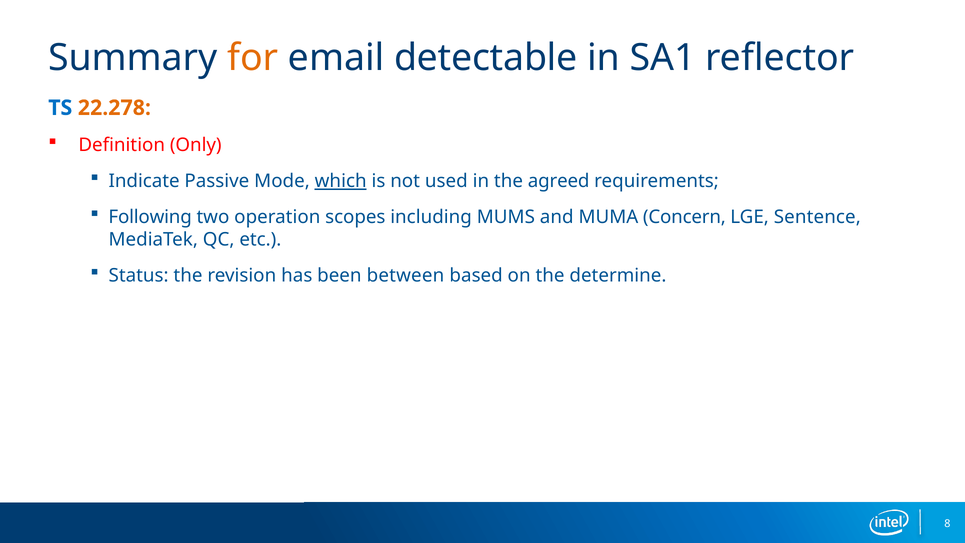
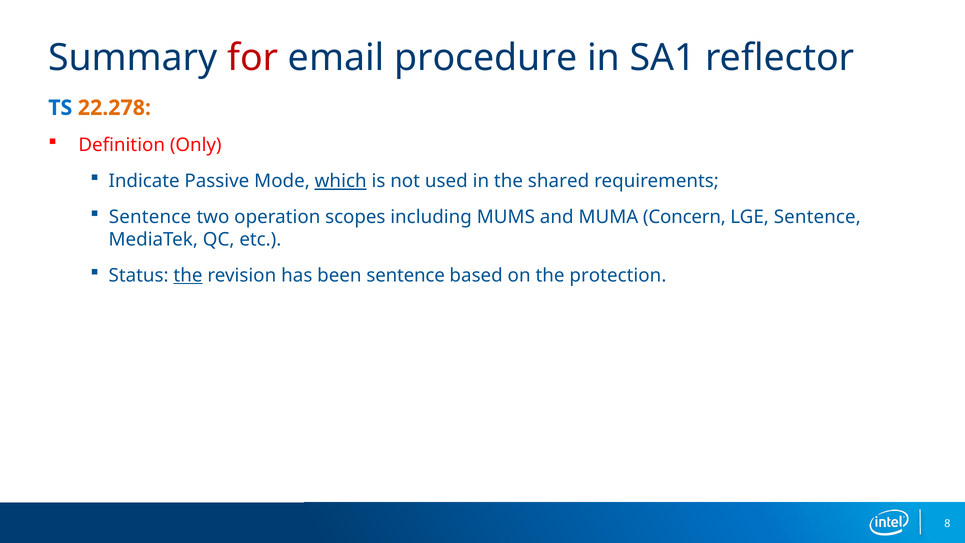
for colour: orange -> red
detectable: detectable -> procedure
agreed: agreed -> shared
Following at (150, 217): Following -> Sentence
the at (188, 276) underline: none -> present
been between: between -> sentence
determine: determine -> protection
